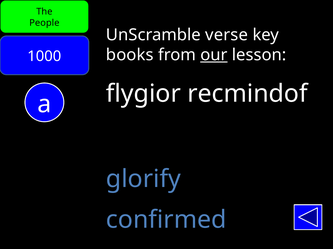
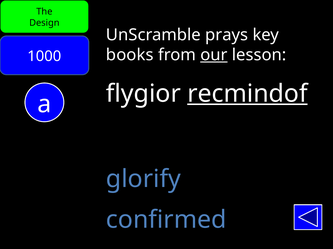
People: People -> Design
verse: verse -> prays
recmindof underline: none -> present
